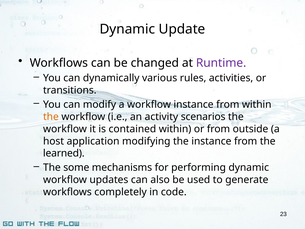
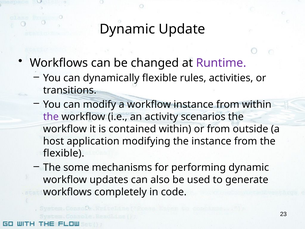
dynamically various: various -> flexible
the at (51, 117) colour: orange -> purple
learned at (64, 153): learned -> flexible
